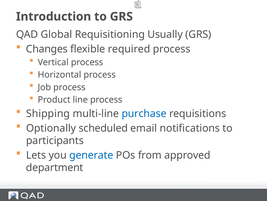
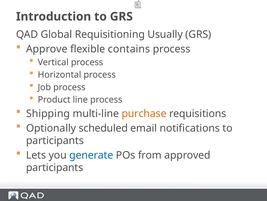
Changes: Changes -> Approve
required: required -> contains
purchase colour: blue -> orange
department at (55, 167): department -> participants
